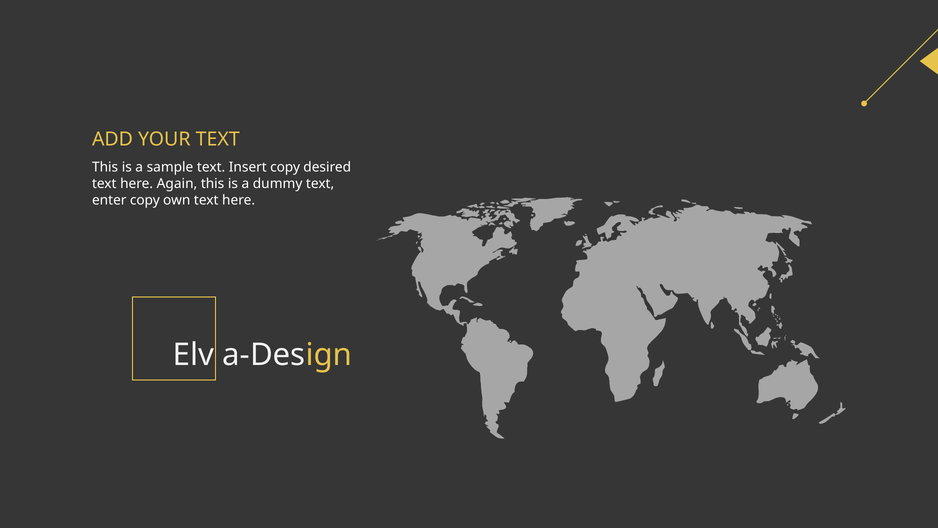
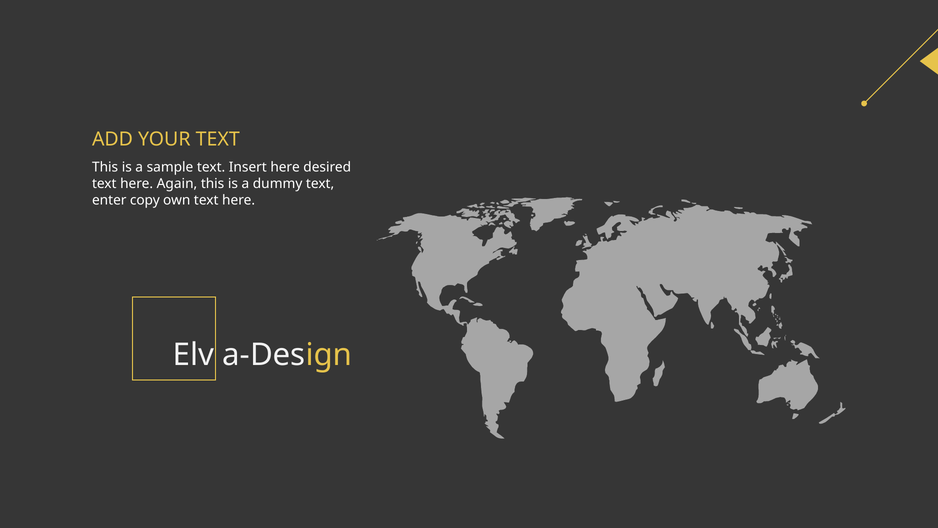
Insert copy: copy -> here
